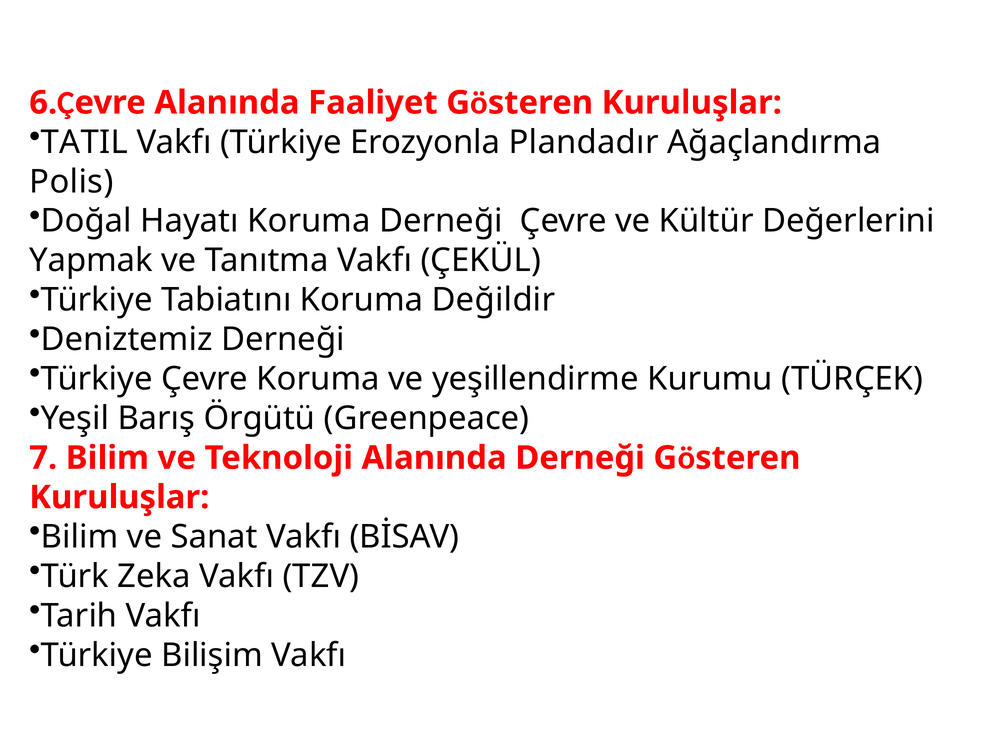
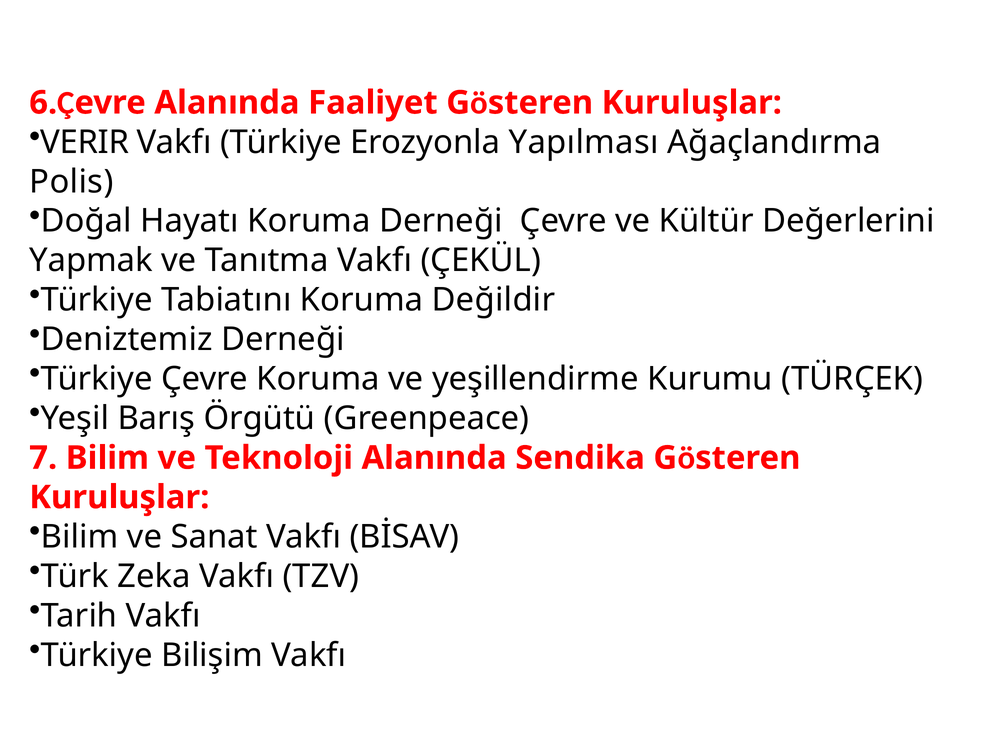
TATIL: TATIL -> VERIR
Plandadır: Plandadır -> Yapılması
Alanında Derneği: Derneği -> Sendika
